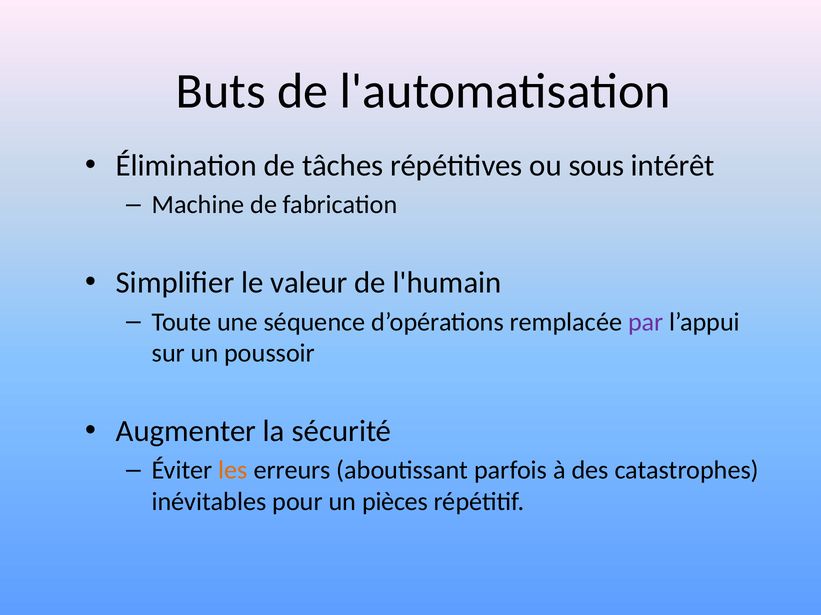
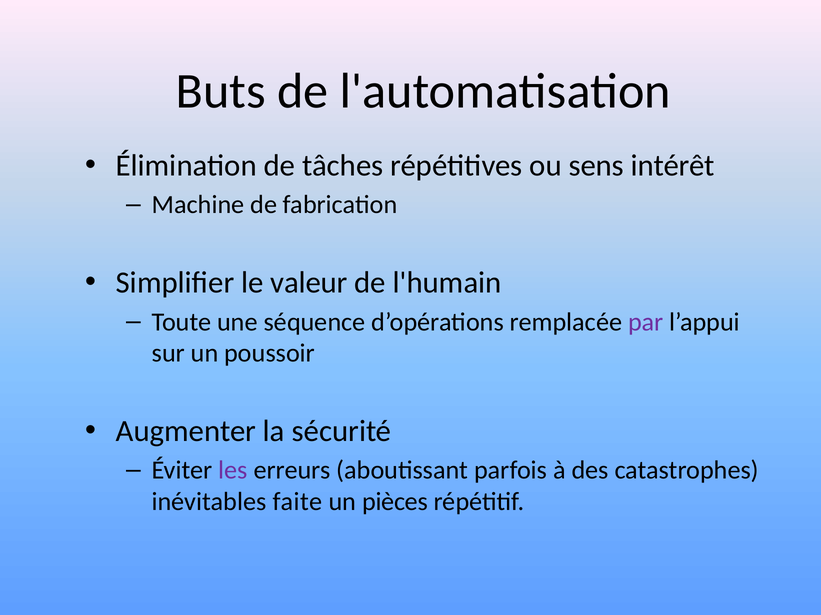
sous: sous -> sens
les colour: orange -> purple
pour: pour -> faite
